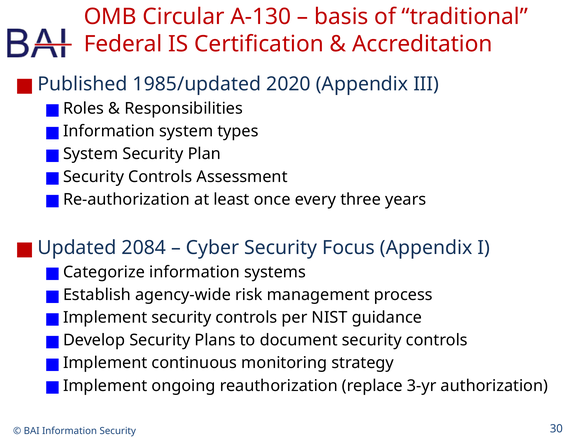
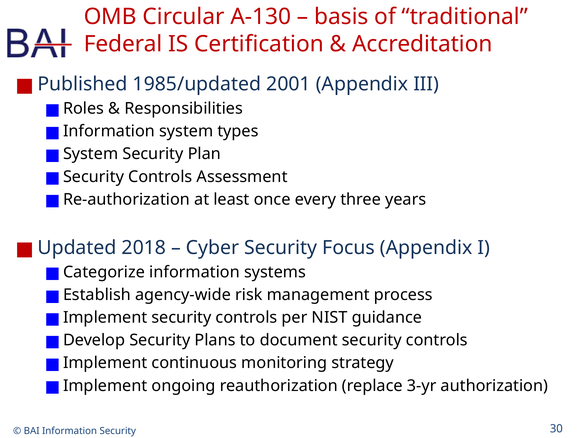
2020: 2020 -> 2001
2084: 2084 -> 2018
